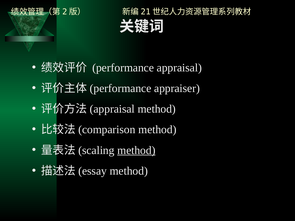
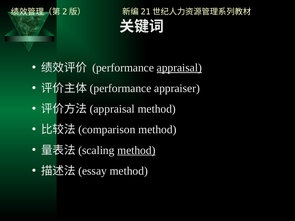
appraisal at (179, 68) underline: none -> present
